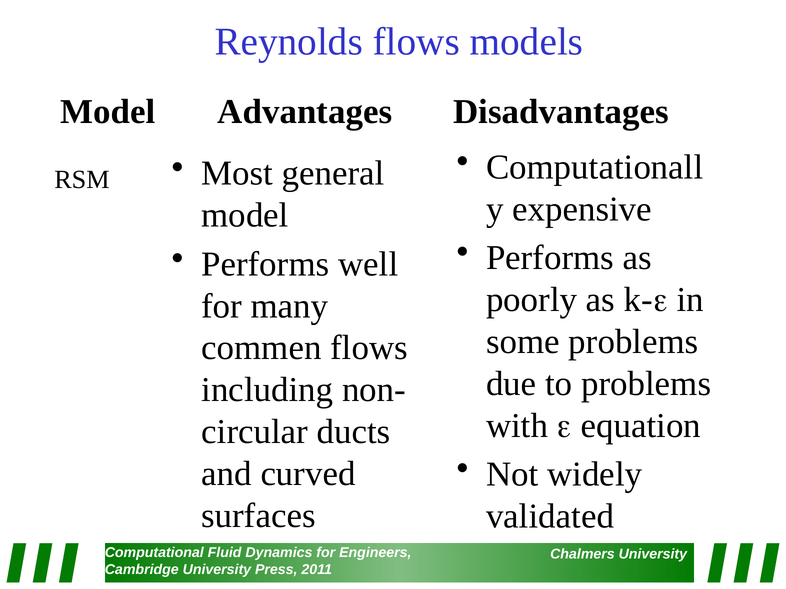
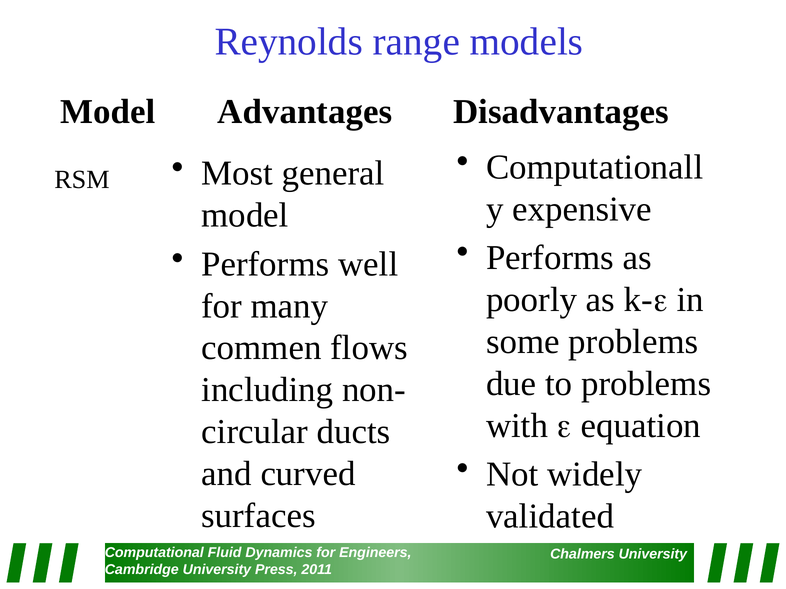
Reynolds flows: flows -> range
